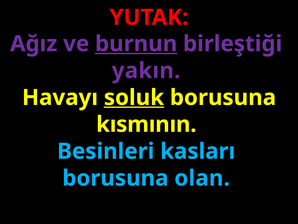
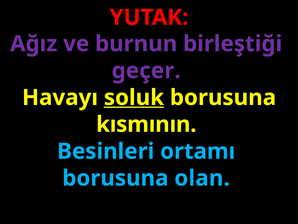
burnun underline: present -> none
yakın: yakın -> geçer
kasları: kasları -> ortamı
